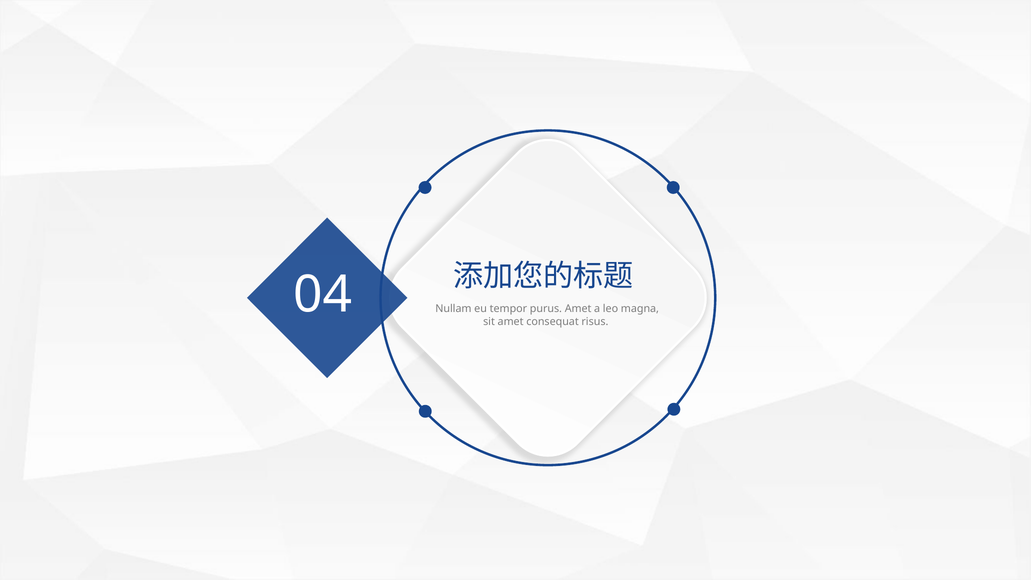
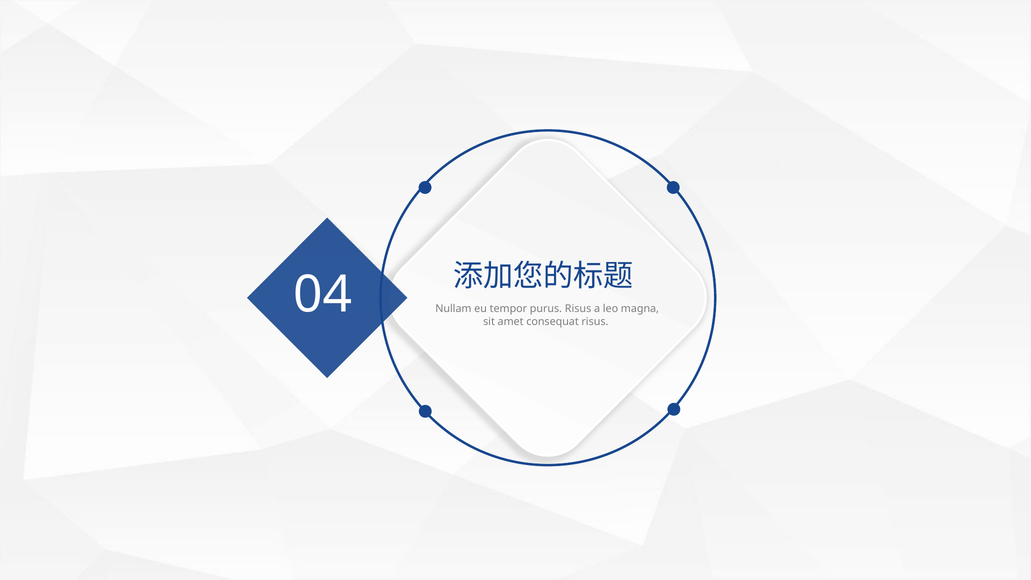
purus Amet: Amet -> Risus
